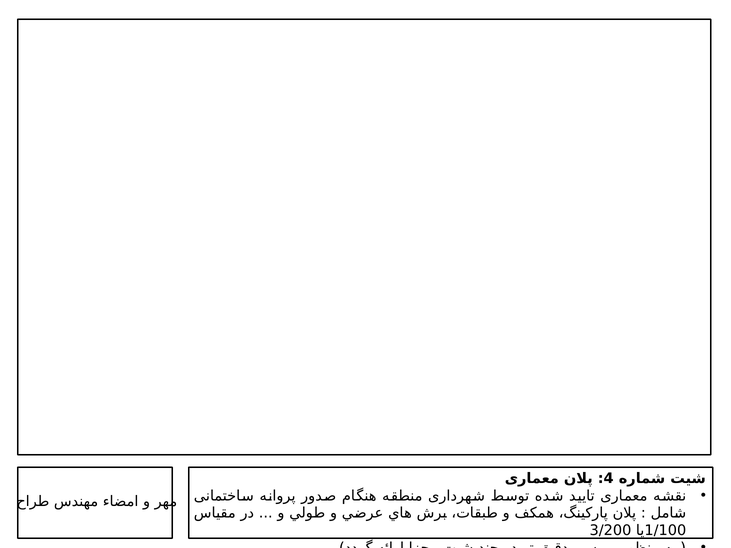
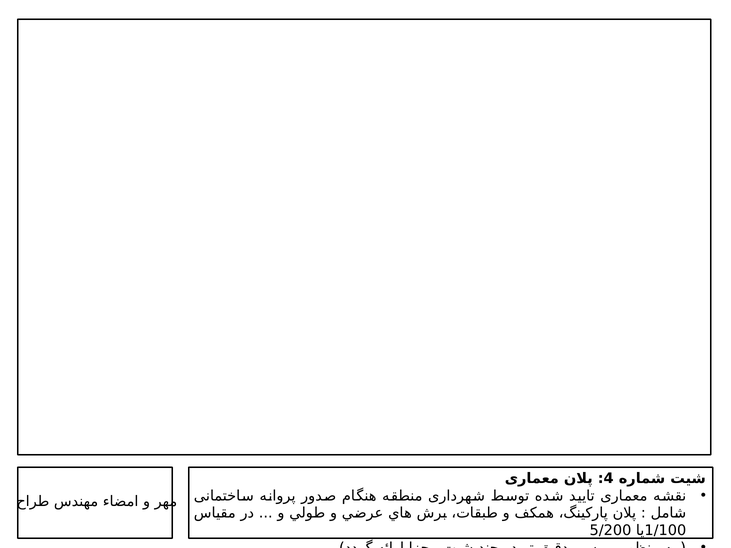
3/200: 3/200 -> 5/200
